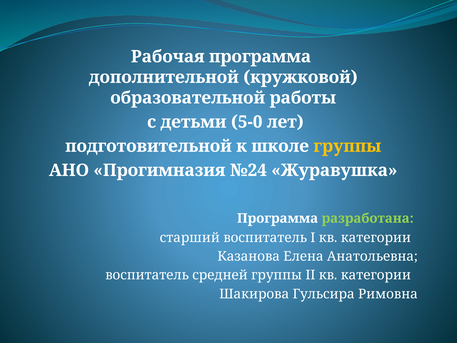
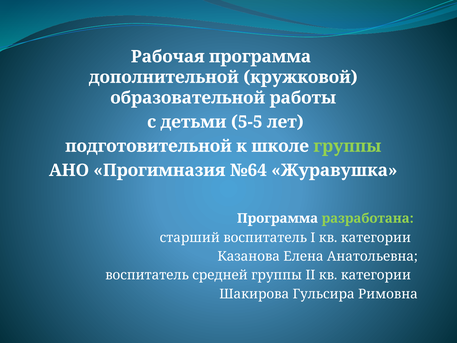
5-0: 5-0 -> 5-5
группы at (347, 146) colour: yellow -> light green
№24: №24 -> №64
